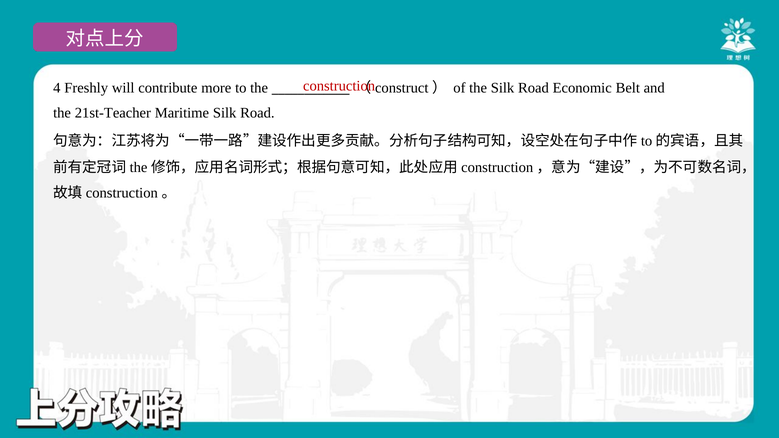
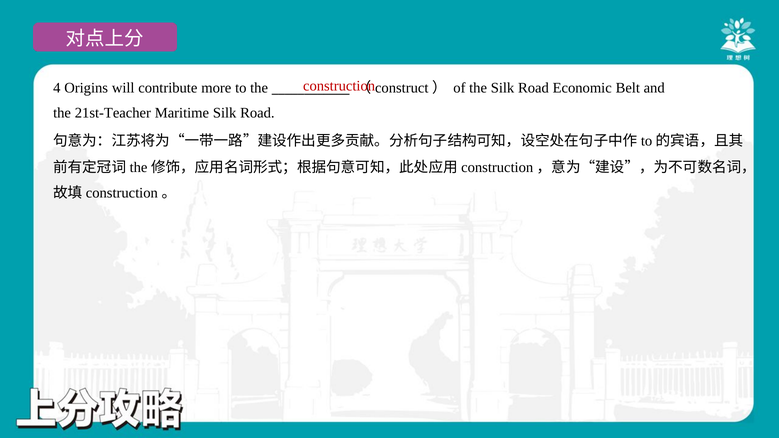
Freshly: Freshly -> Origins
